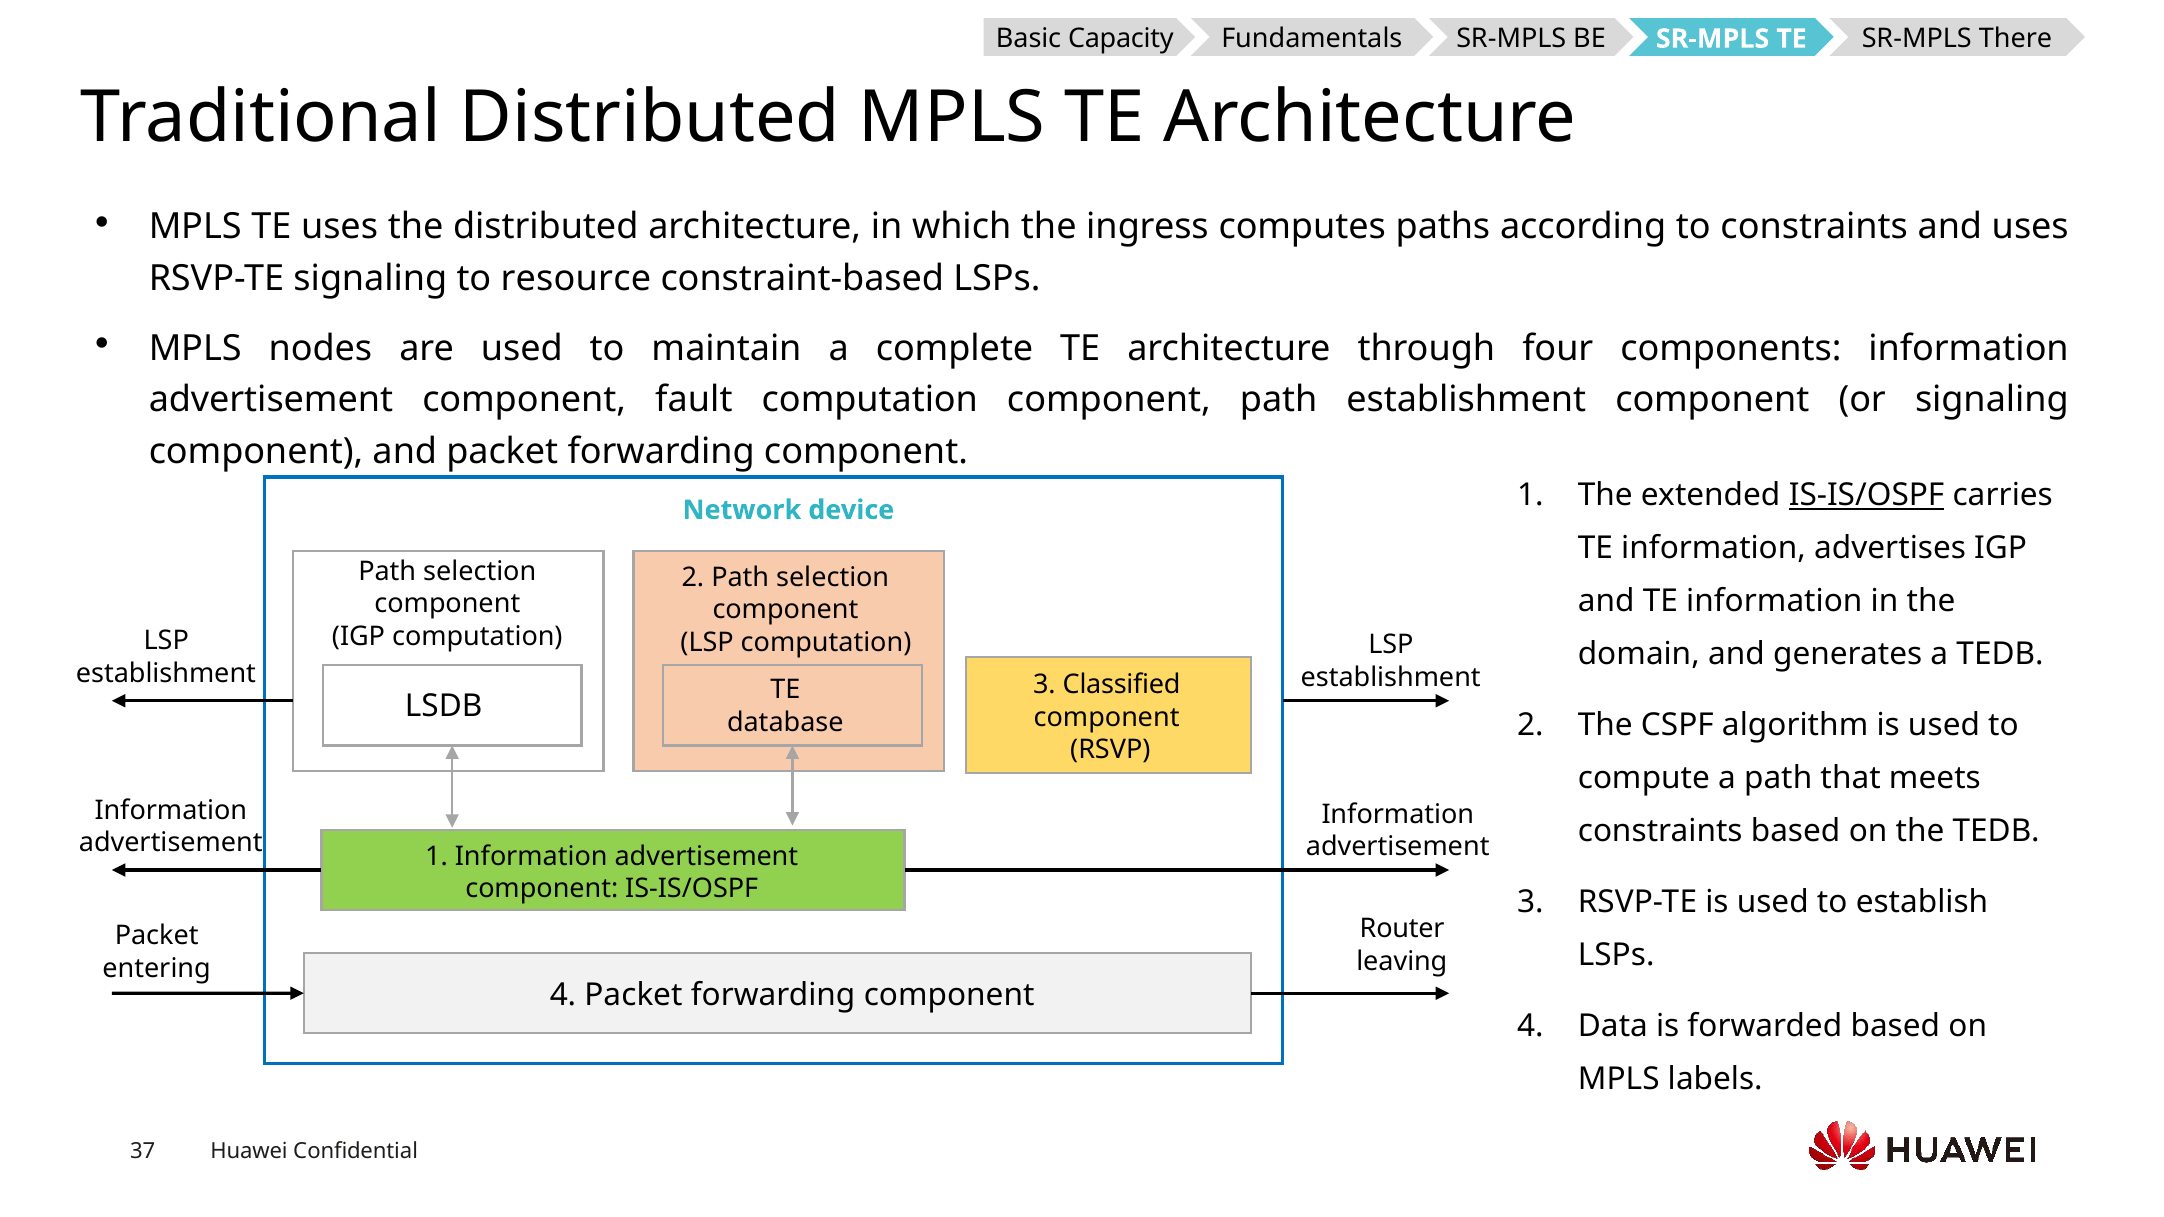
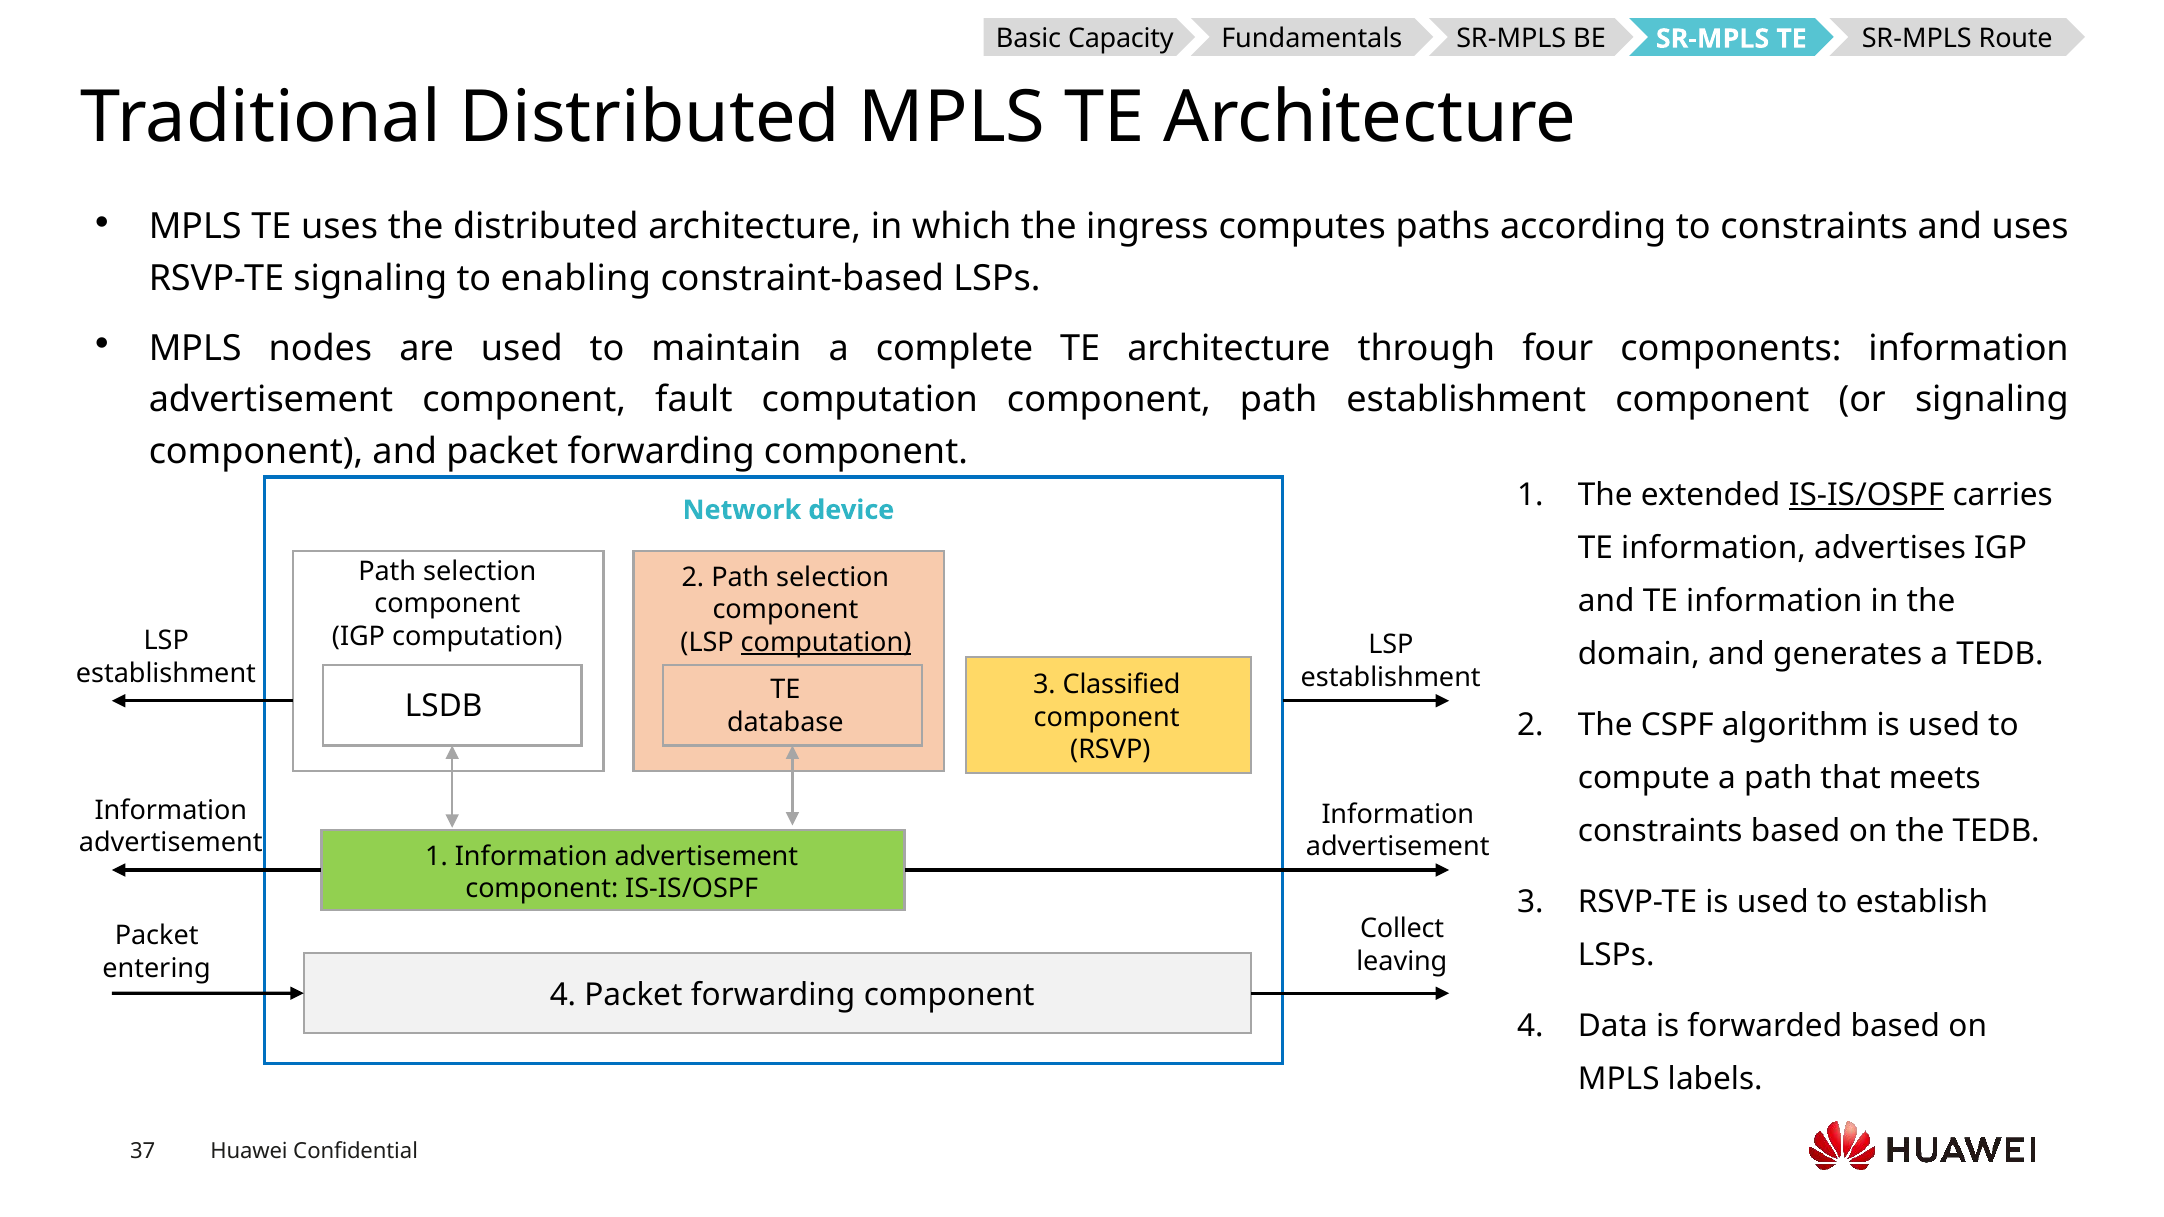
There: There -> Route
resource: resource -> enabling
computation at (826, 642) underline: none -> present
Router: Router -> Collect
